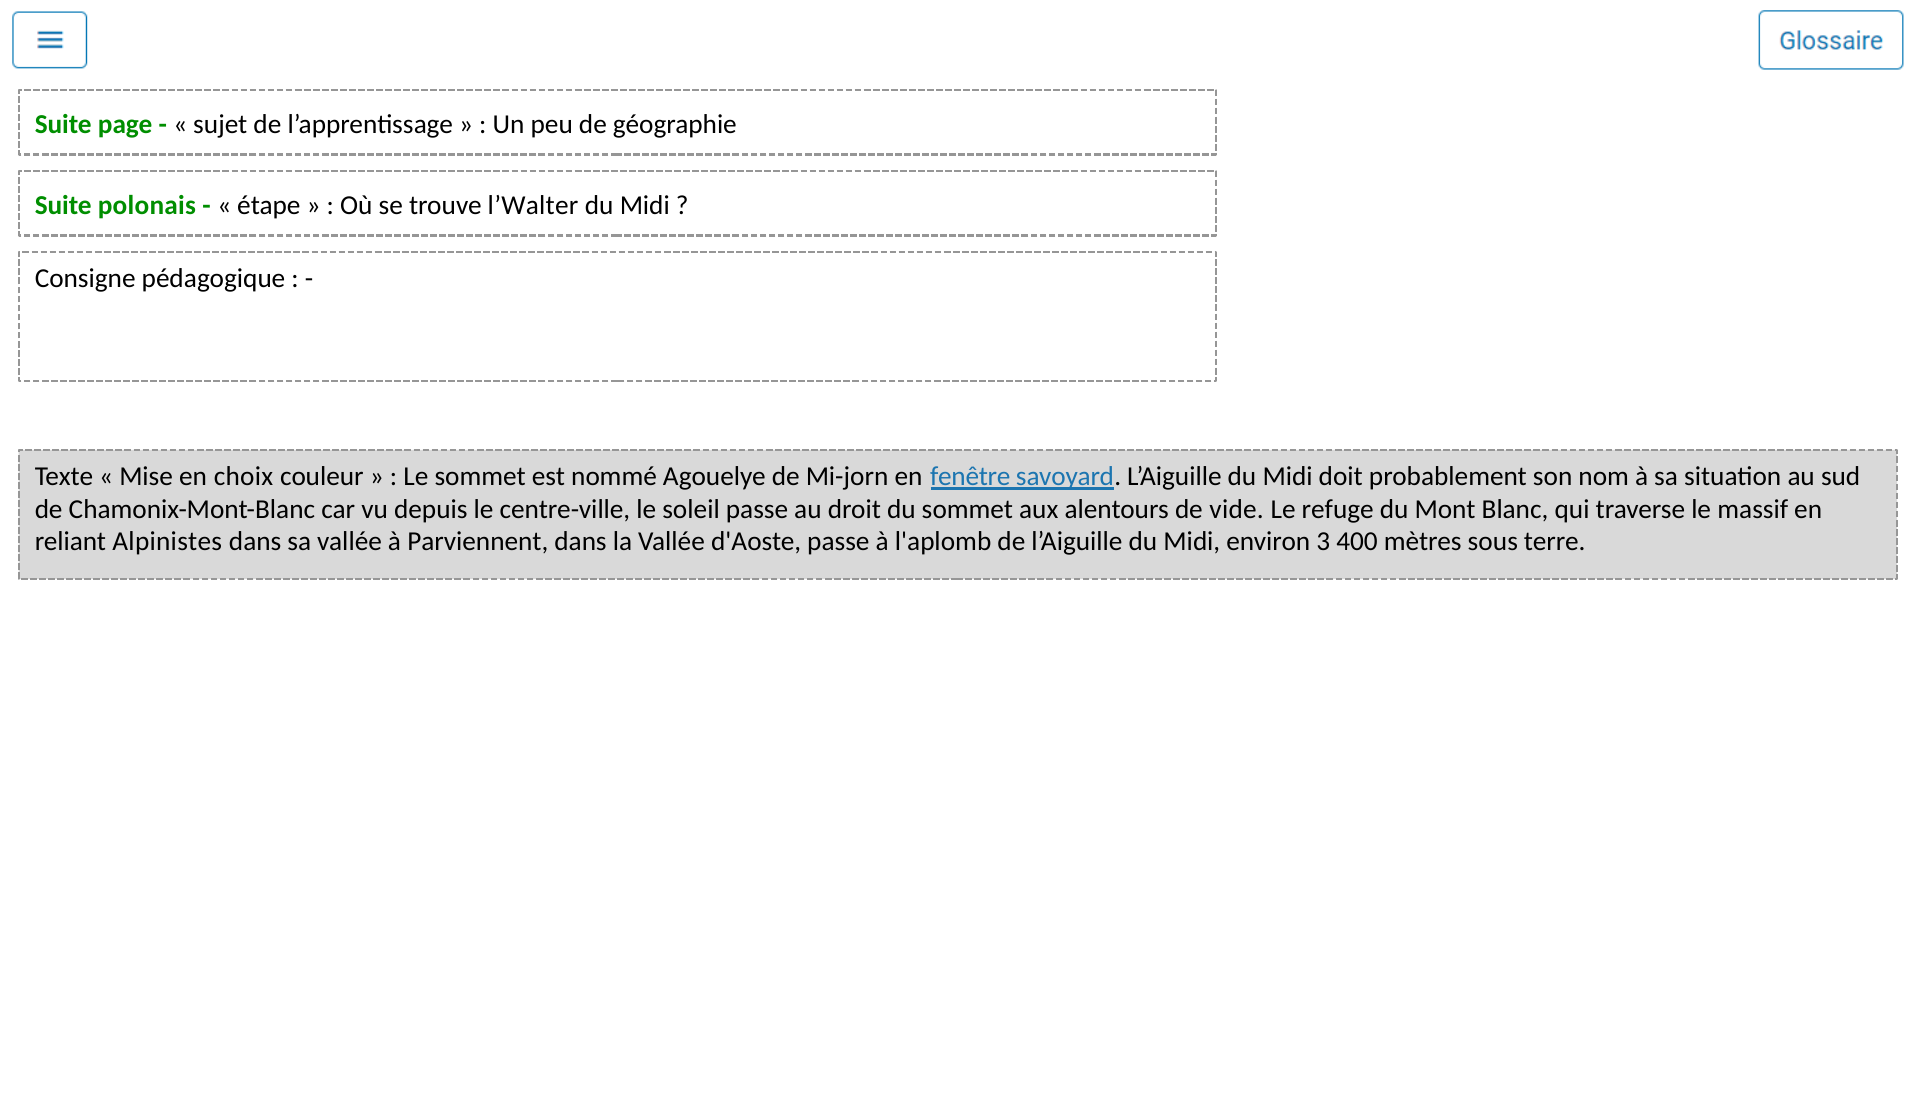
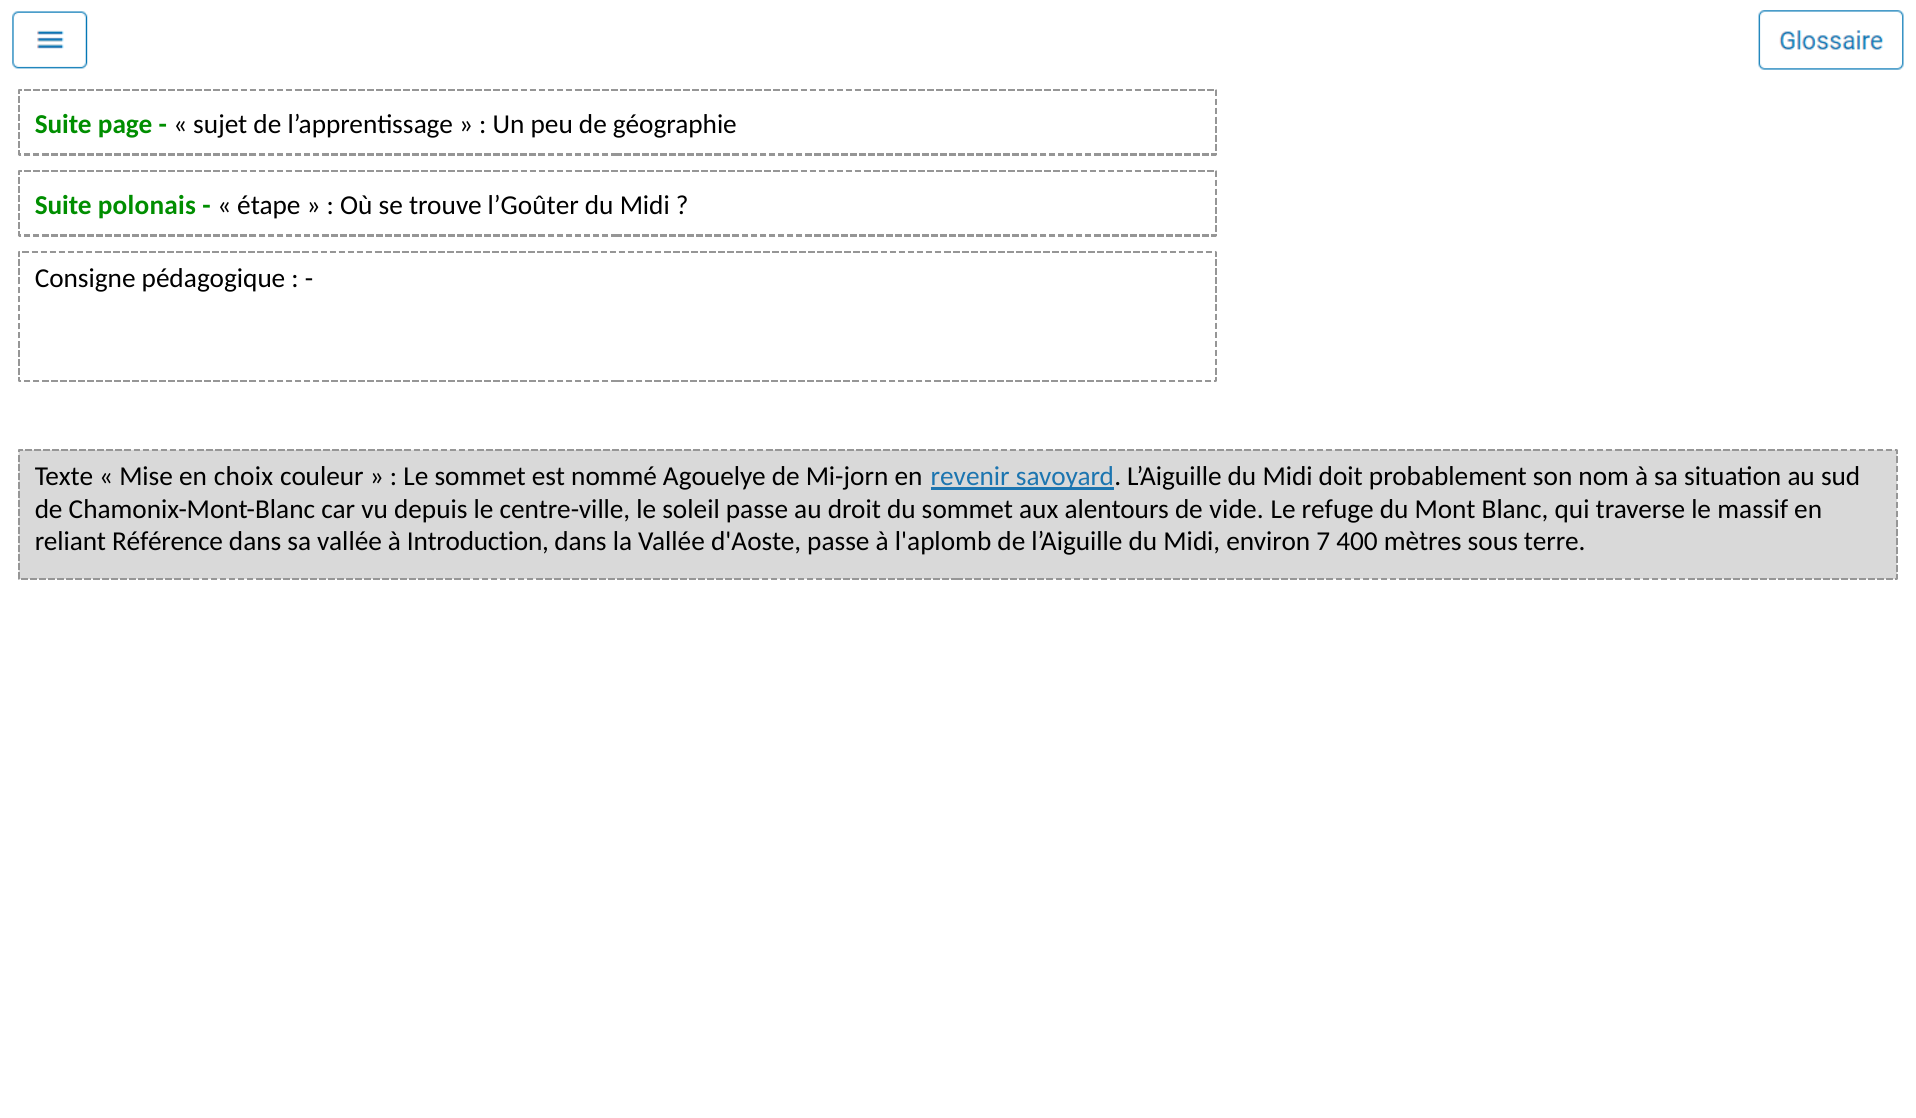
l’Walter: l’Walter -> l’Goûter
fenêtre: fenêtre -> revenir
Alpinistes: Alpinistes -> Référence
Parviennent: Parviennent -> Introduction
3: 3 -> 7
